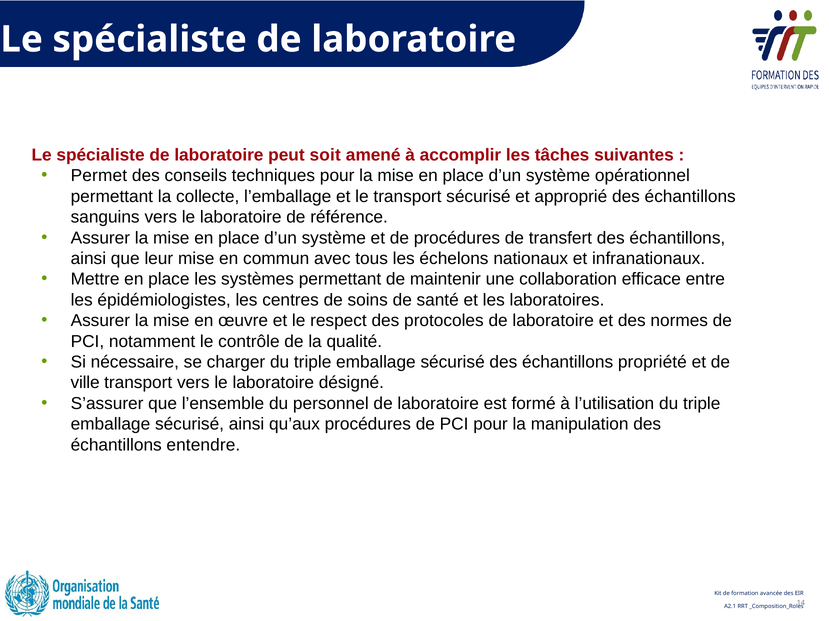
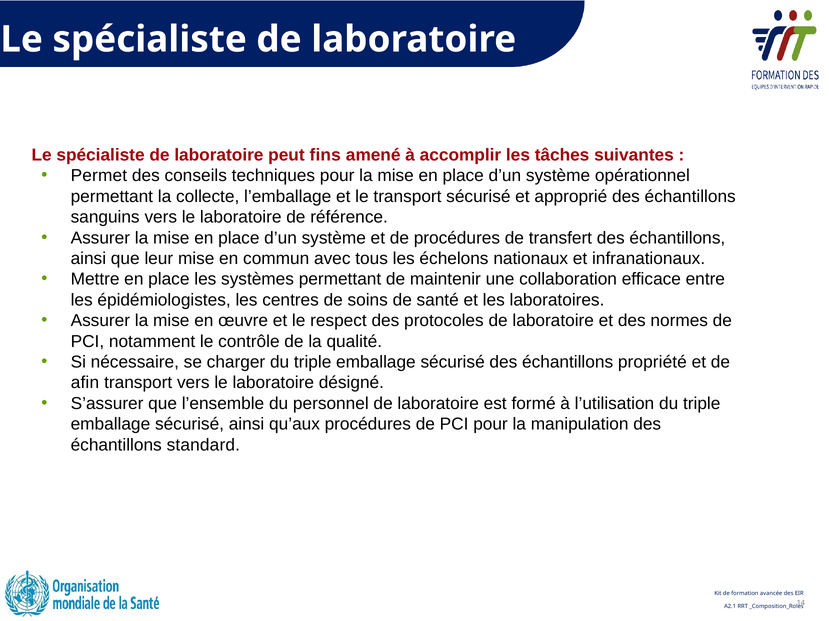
soit: soit -> fins
ville: ville -> afin
entendre: entendre -> standard
